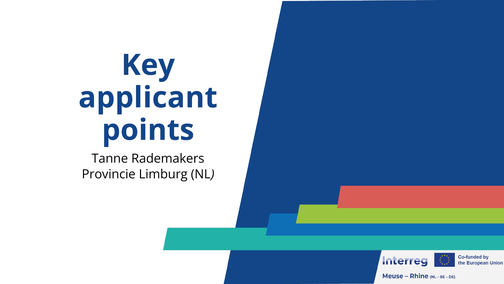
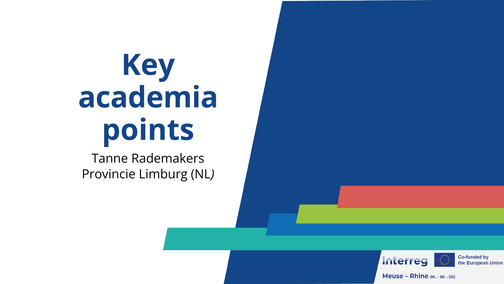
applicant: applicant -> academia
